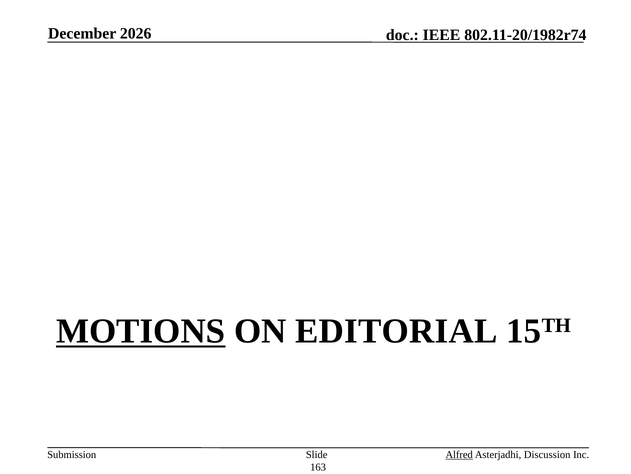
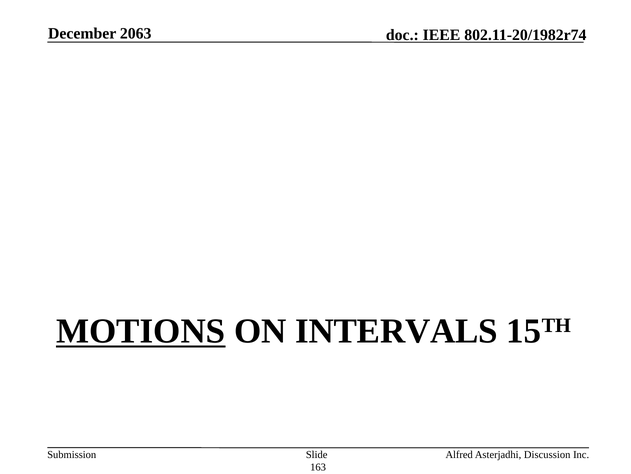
2026: 2026 -> 2063
EDITORIAL: EDITORIAL -> INTERVALS
Alfred underline: present -> none
